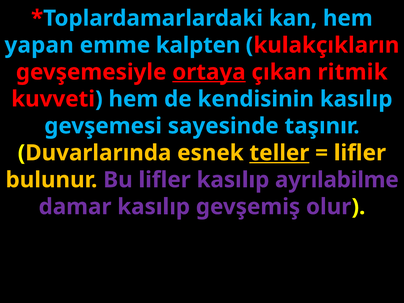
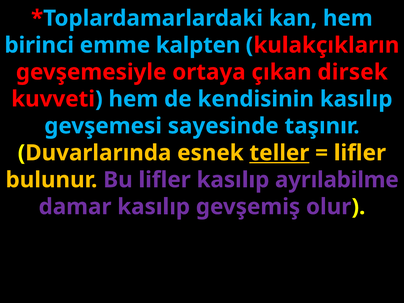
yapan: yapan -> birinci
ortaya underline: present -> none
ritmik: ritmik -> dirsek
